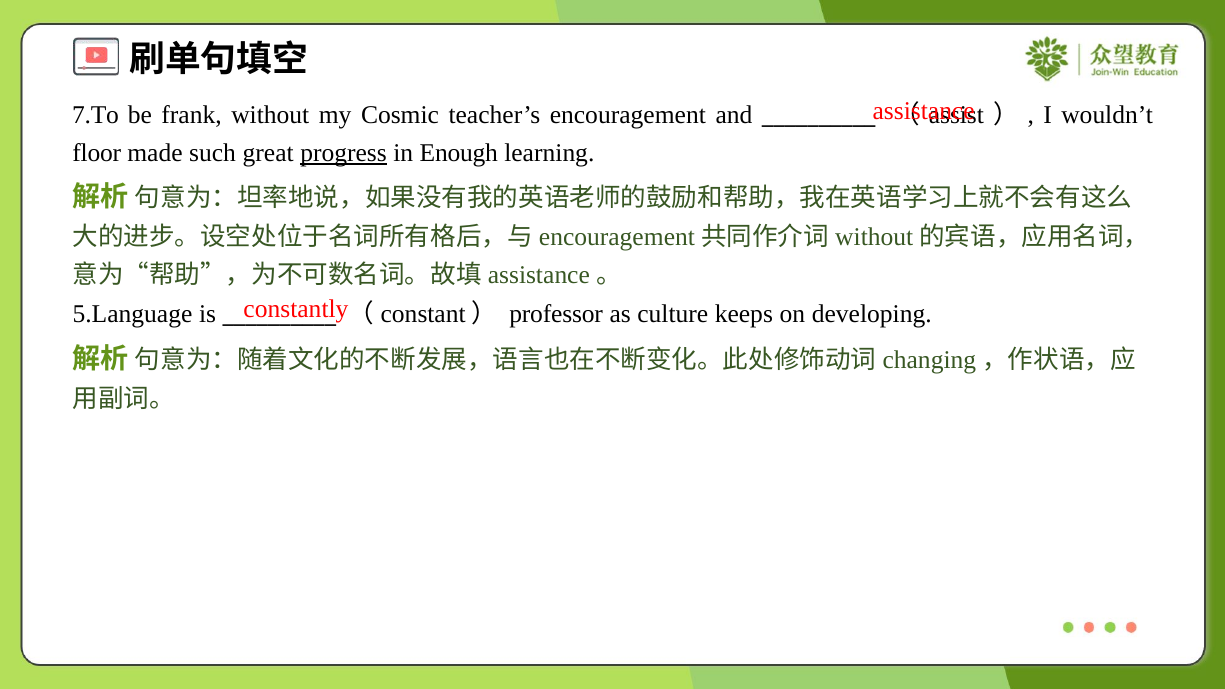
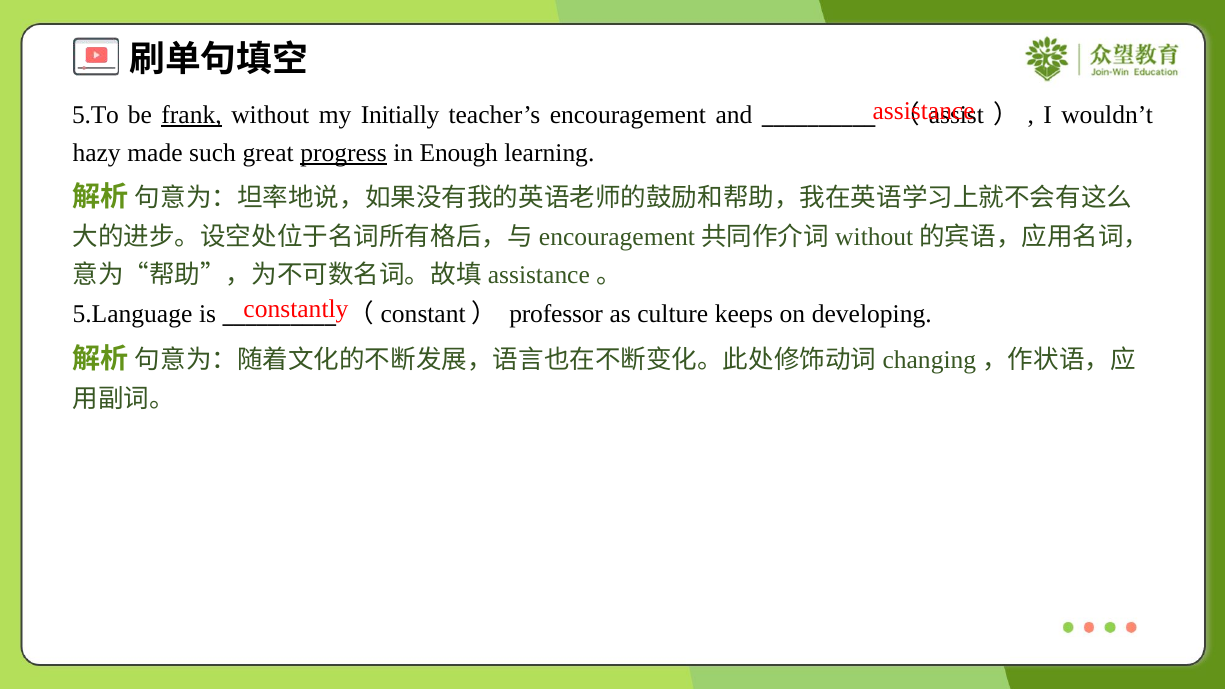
7.To: 7.To -> 5.To
frank underline: none -> present
Cosmic: Cosmic -> Initially
floor: floor -> hazy
